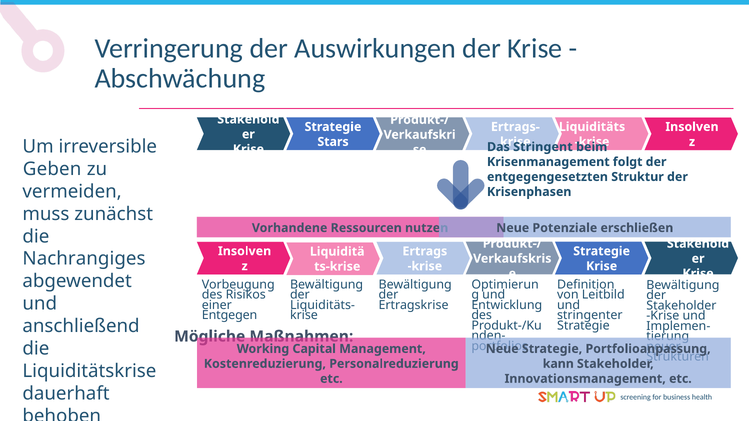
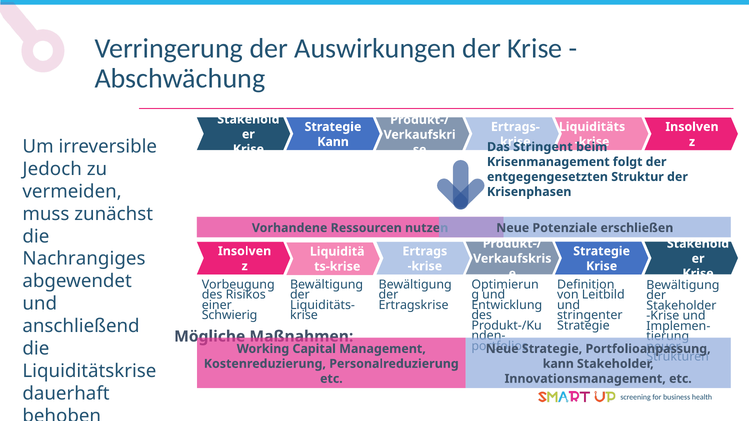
Stars at (333, 142): Stars -> Kann
Geben: Geben -> Jedoch
Entgegen: Entgegen -> Schwierig
